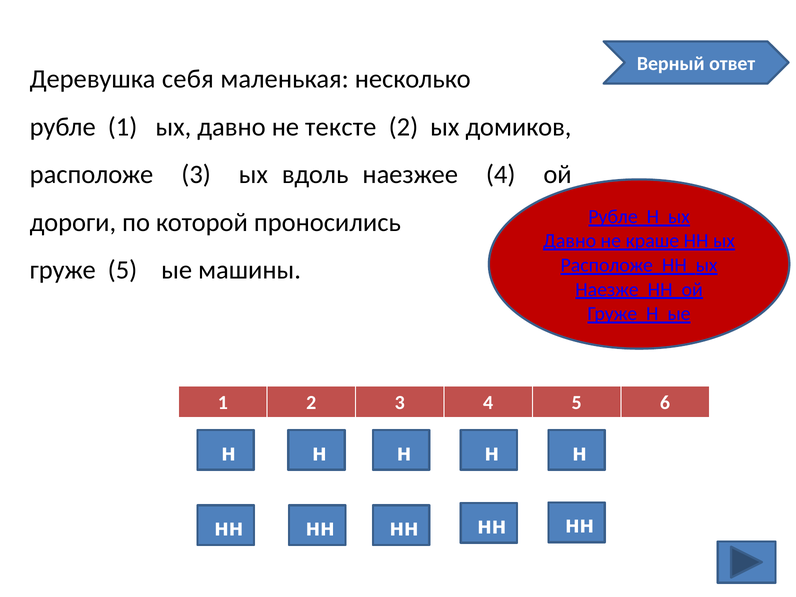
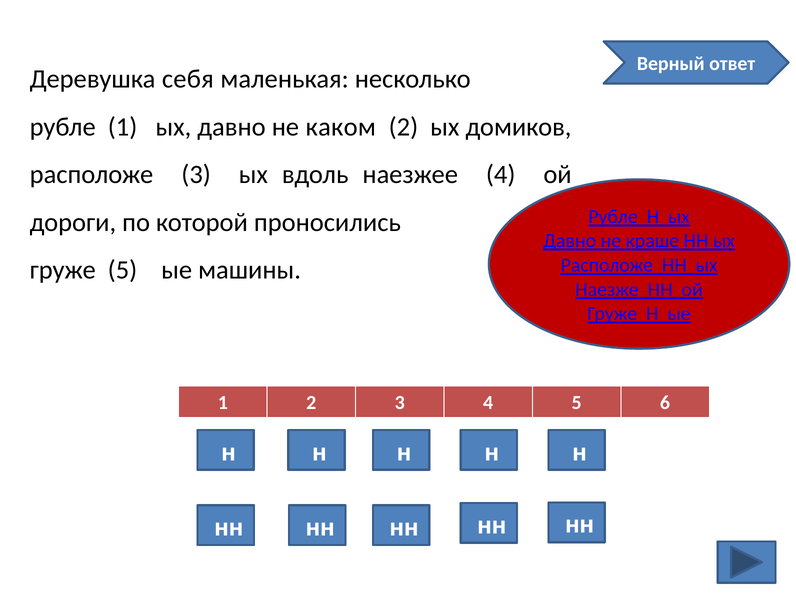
тексте: тексте -> каком
